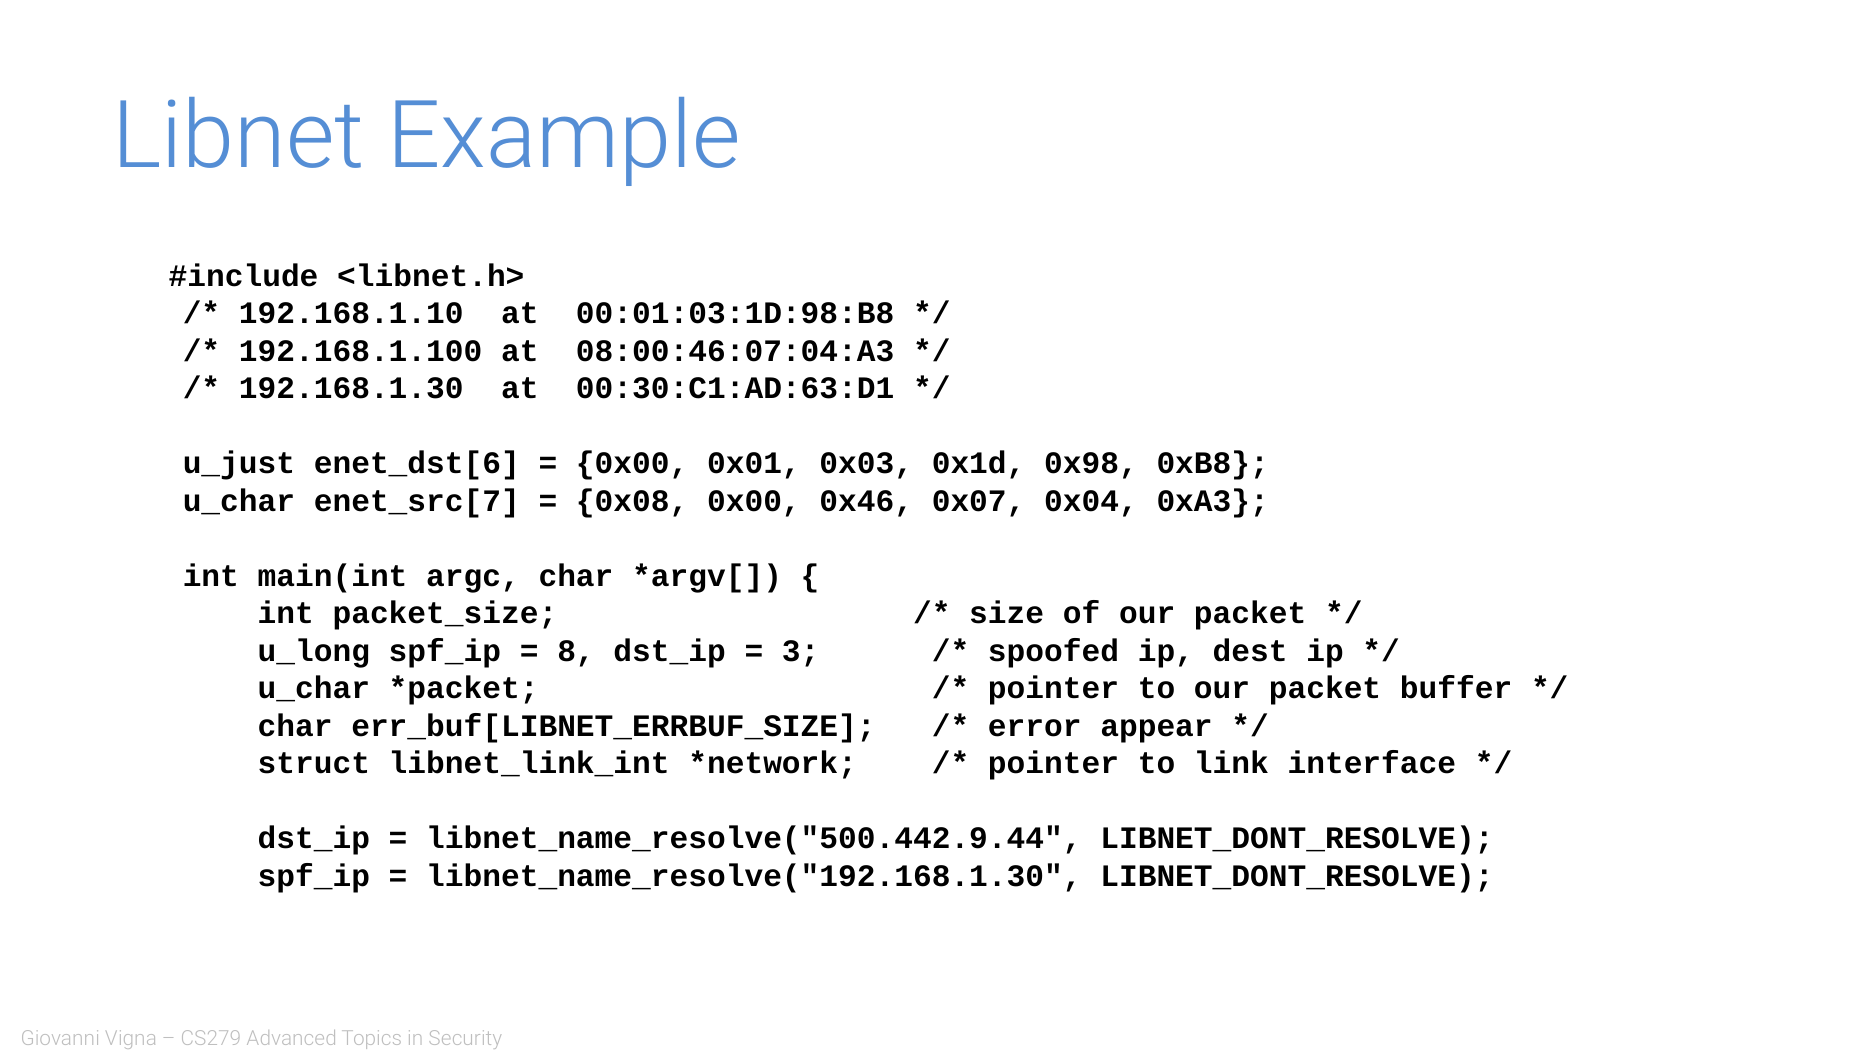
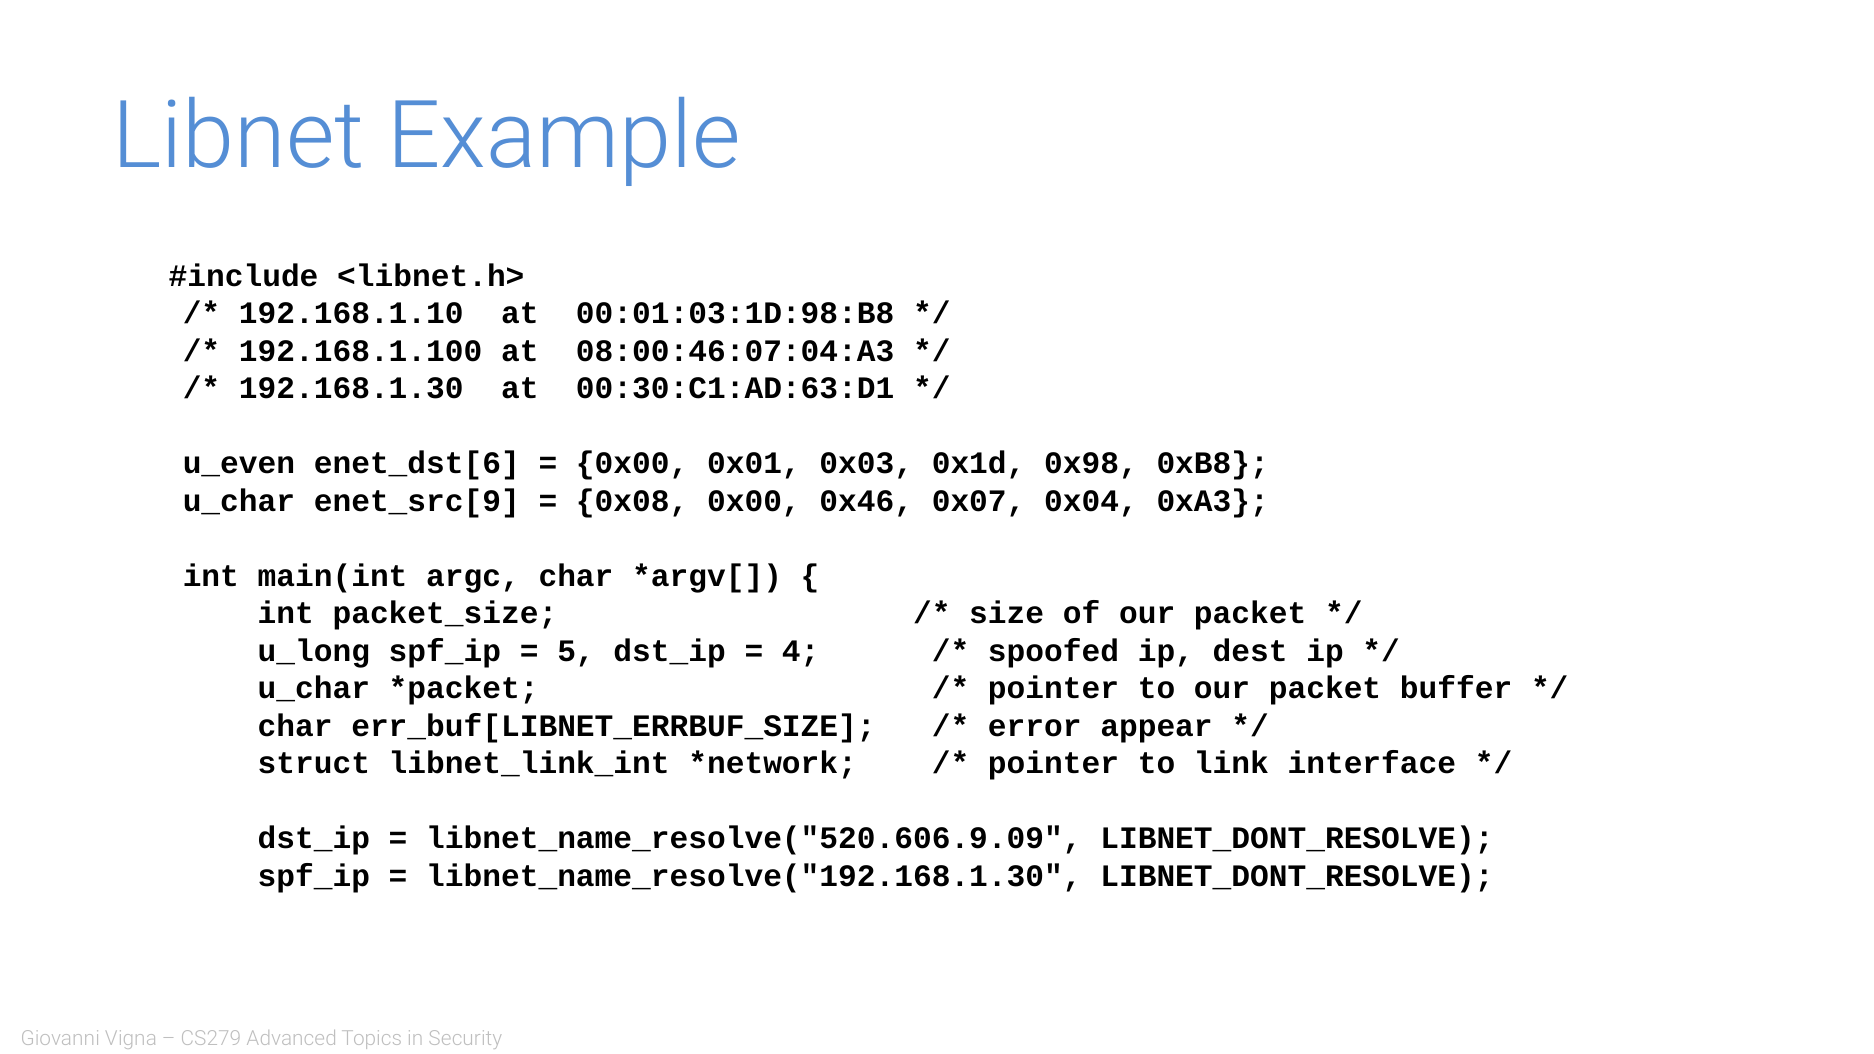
u_just: u_just -> u_even
enet_src[7: enet_src[7 -> enet_src[9
8: 8 -> 5
3: 3 -> 4
libnet_name_resolve("500.442.9.44: libnet_name_resolve("500.442.9.44 -> libnet_name_resolve("520.606.9.09
